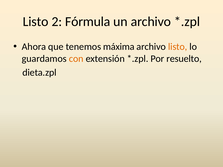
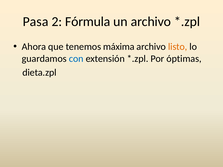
Listo at (36, 22): Listo -> Pasa
con colour: orange -> blue
resuelto: resuelto -> óptimas
